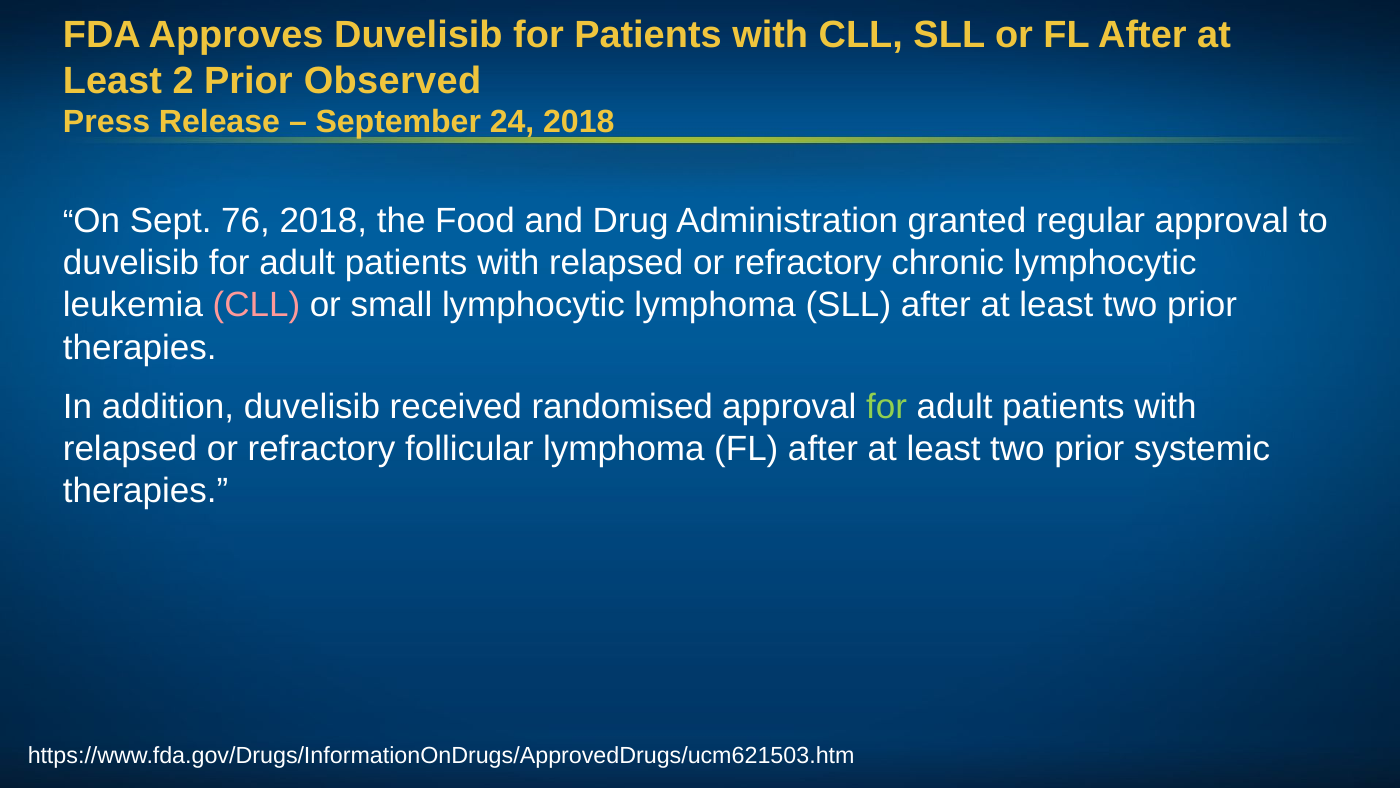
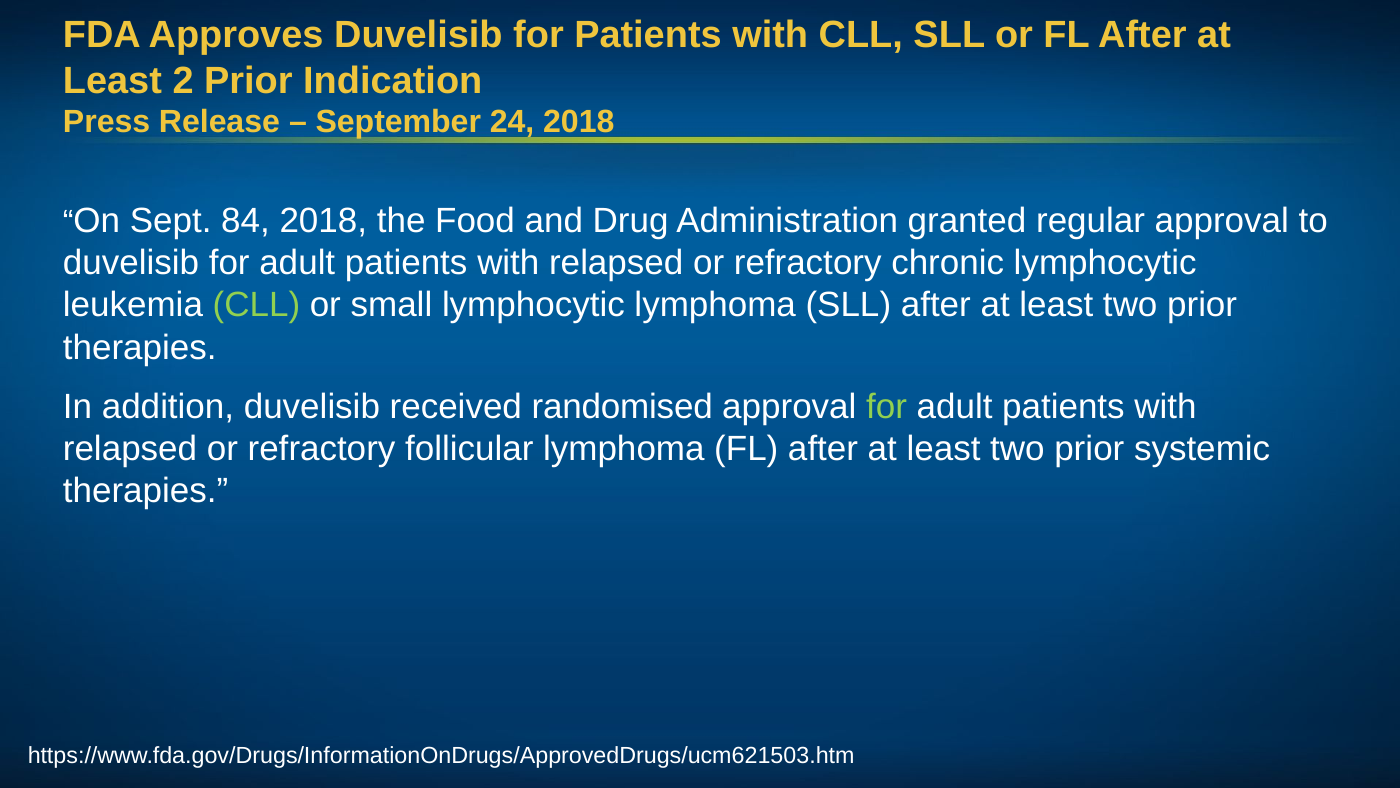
Observed: Observed -> Indication
76: 76 -> 84
CLL at (256, 305) colour: pink -> light green
